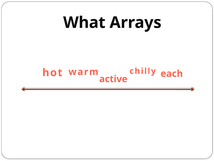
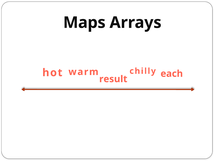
What: What -> Maps
active: active -> result
